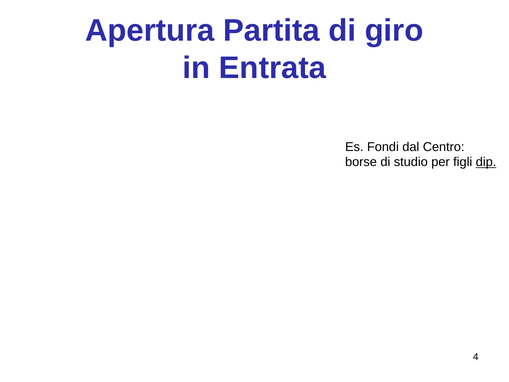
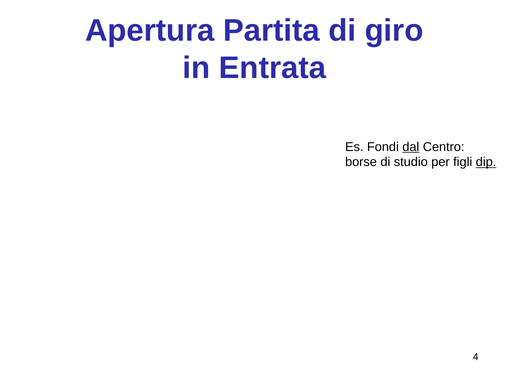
dal underline: none -> present
